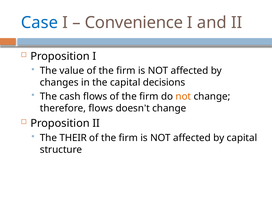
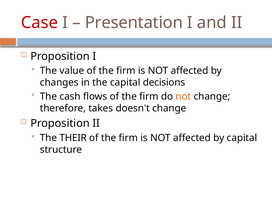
Case colour: blue -> red
Convenience: Convenience -> Presentation
therefore flows: flows -> takes
